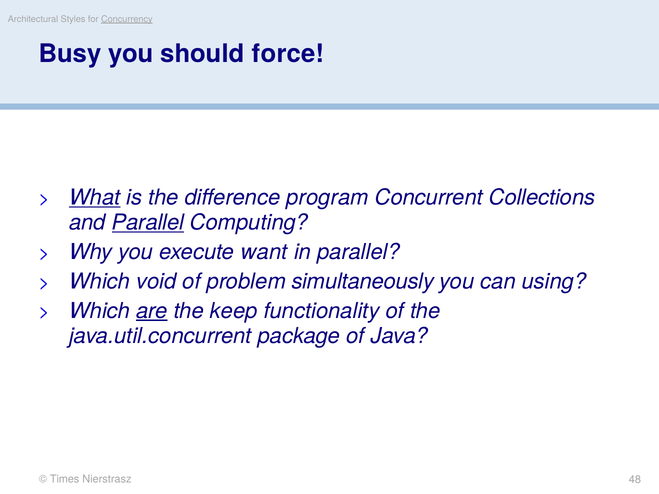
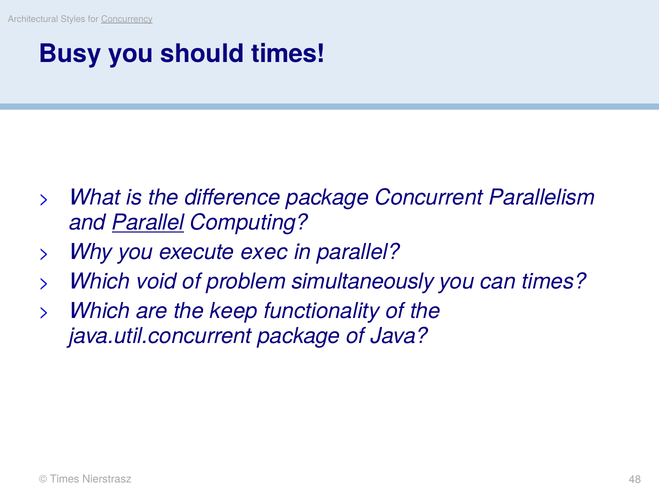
should force: force -> times
What underline: present -> none
difference program: program -> package
Collections: Collections -> Parallelism
want: want -> exec
can using: using -> times
are underline: present -> none
